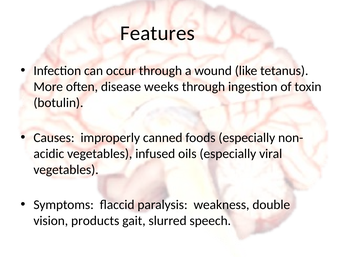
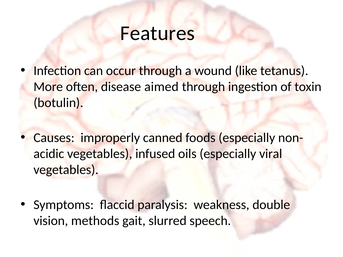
weeks: weeks -> aimed
products: products -> methods
